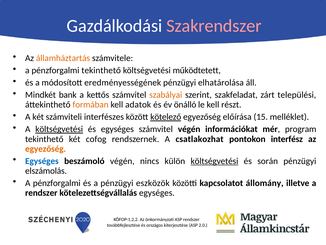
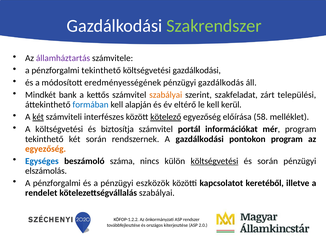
Szakrendszer colour: pink -> light green
államháztartás colour: orange -> purple
költségvetési működtetett: működtetett -> gazdálkodási
elhatárolása: elhatárolása -> gazdálkodás
formában colour: orange -> blue
adatok: adatok -> alapján
önálló: önálló -> eltérő
részt: részt -> kerül
két at (38, 117) underline: none -> present
15: 15 -> 58
költségvetési at (59, 129) underline: present -> none
és egységes: egységes -> biztosítja
számvitel végén: végén -> portál
két cofog: cofog -> során
A csatlakozhat: csatlakozhat -> gazdálkodási
pontokon interfész: interfész -> program
beszámoló végén: végén -> száma
állomány: állomány -> keretéből
rendszer at (41, 193): rendszer -> rendelet
kötelezettségvállalás egységes: egységes -> szabályai
